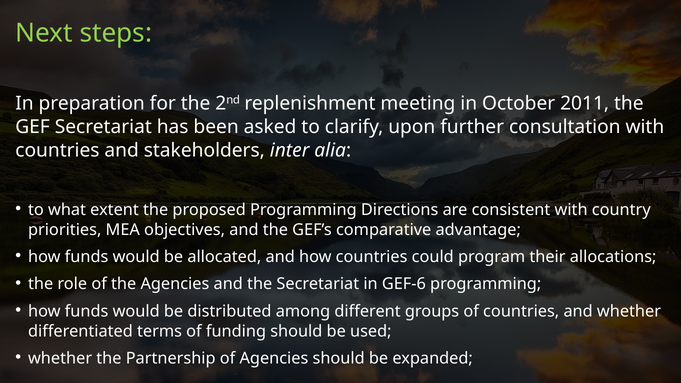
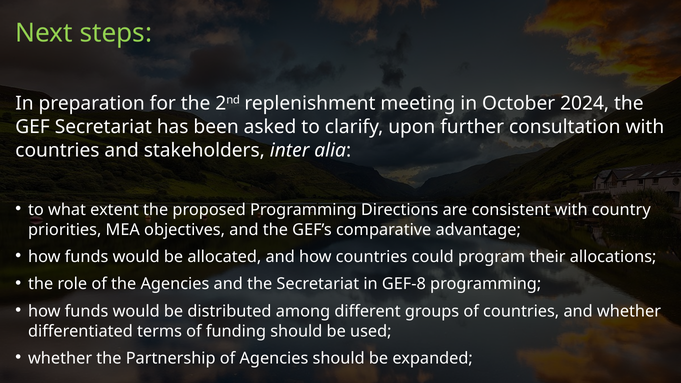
2011: 2011 -> 2024
GEF-6: GEF-6 -> GEF-8
